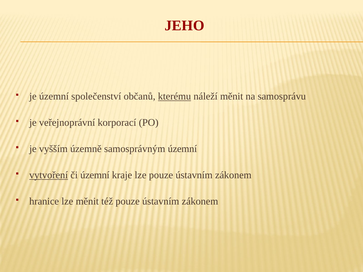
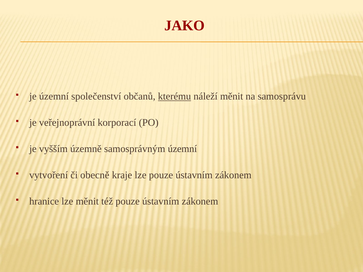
JEHO: JEHO -> JAKO
vytvoření underline: present -> none
či územní: územní -> obecně
